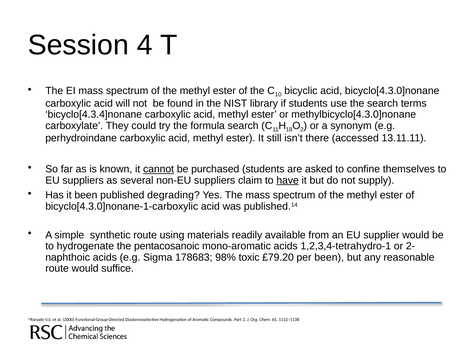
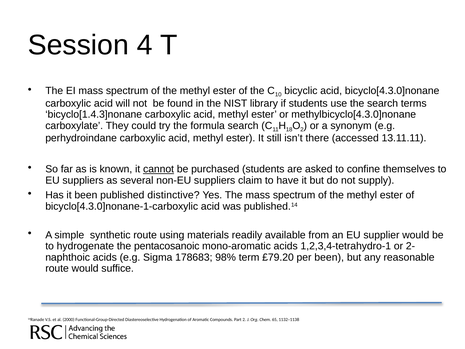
bicyclo[4.3.4]nonane: bicyclo[4.3.4]nonane -> bicyclo[1.4.3]nonane
have underline: present -> none
degrading: degrading -> distinctive
toxic: toxic -> term
